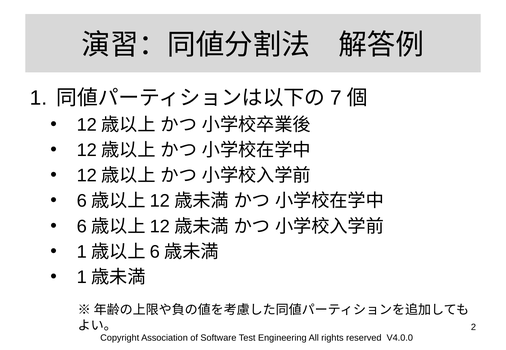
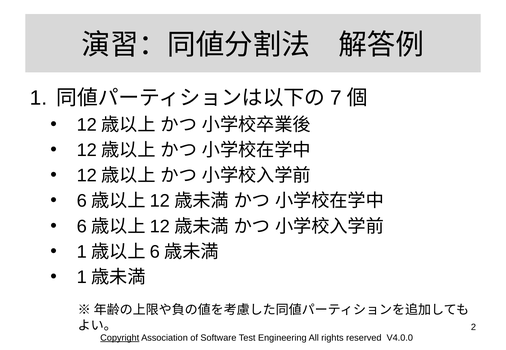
Copyright underline: none -> present
